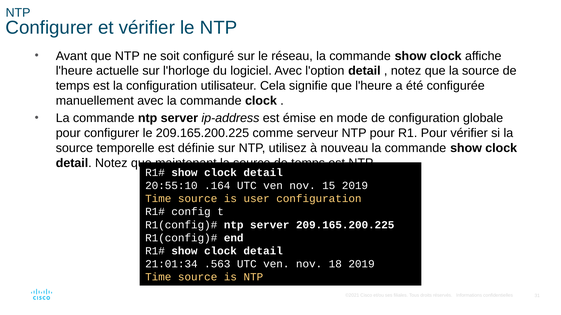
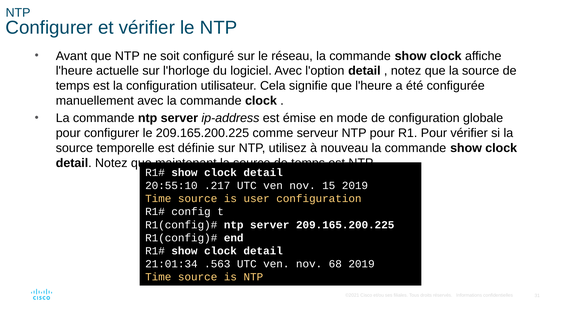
.164: .164 -> .217
18: 18 -> 68
